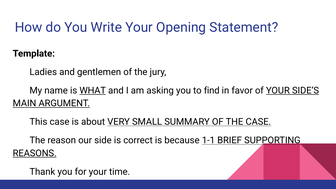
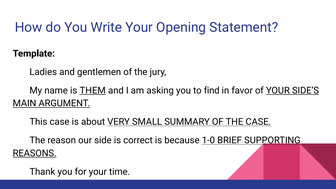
WHAT: WHAT -> THEM
1-1: 1-1 -> 1-0
